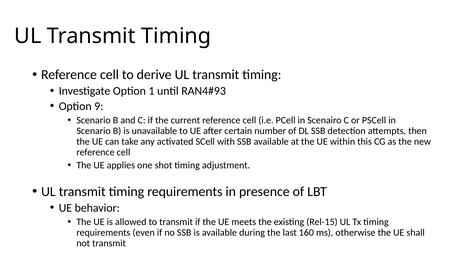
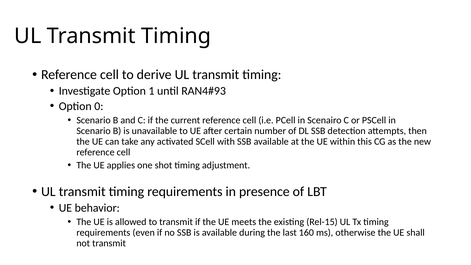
9: 9 -> 0
